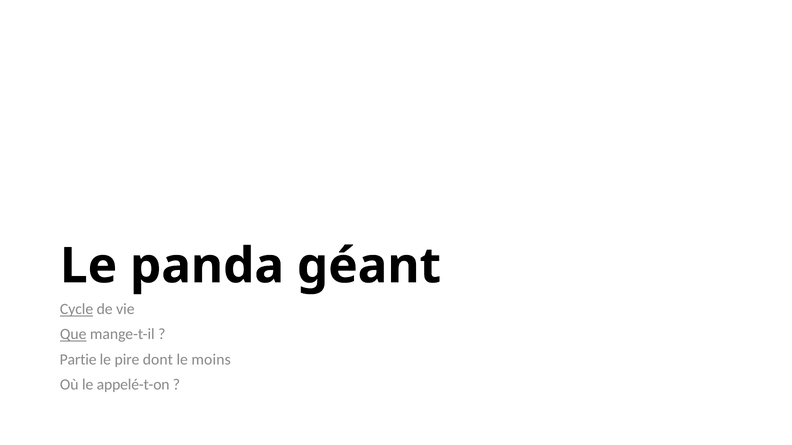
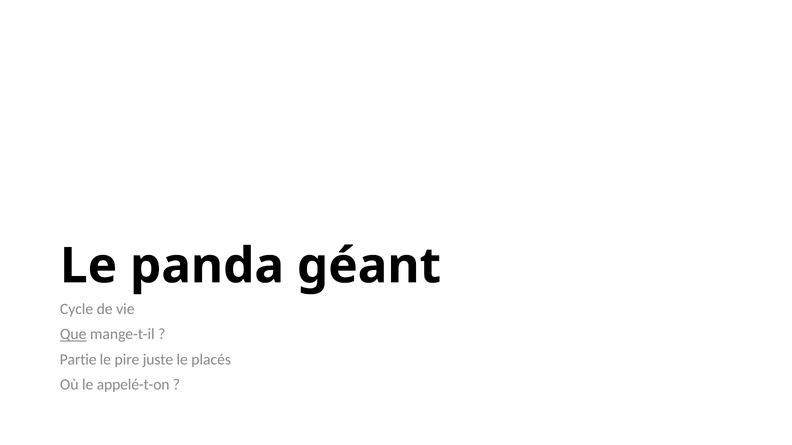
Cycle underline: present -> none
dont: dont -> juste
moins: moins -> placés
